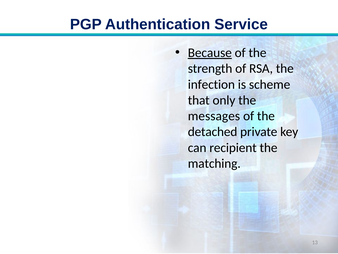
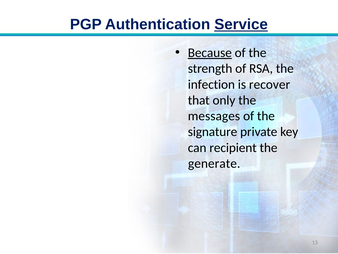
Service underline: none -> present
scheme: scheme -> recover
detached: detached -> signature
matching: matching -> generate
